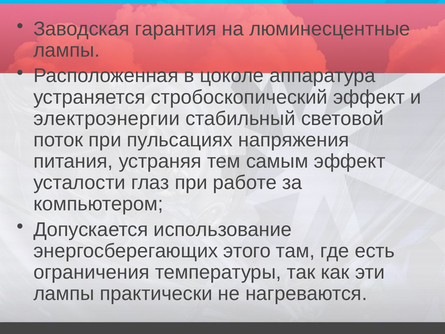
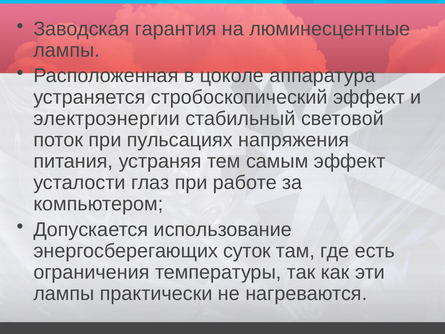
этого: этого -> суток
